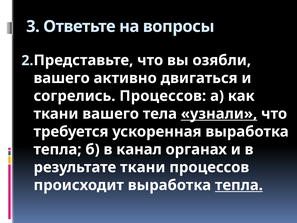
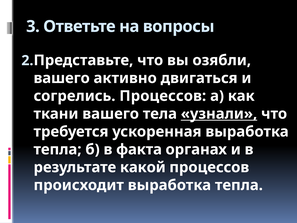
канал: канал -> факта
результате ткани: ткани -> какой
тепла at (239, 185) underline: present -> none
